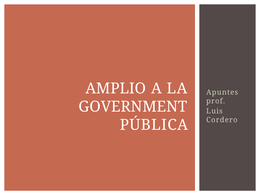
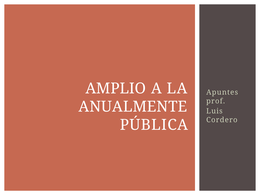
GOVERNMENT: GOVERNMENT -> ANUALMENTE
